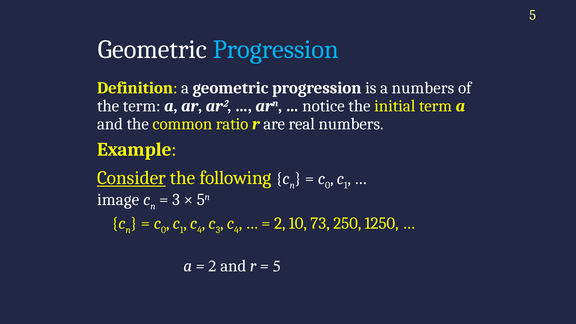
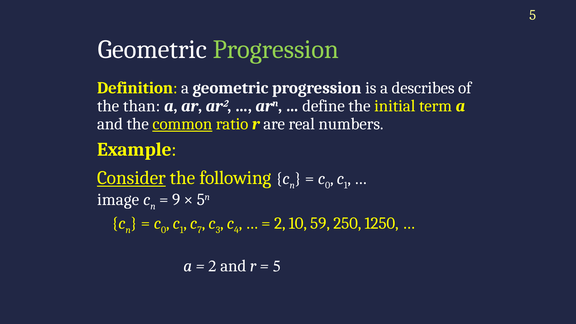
Progression at (276, 50) colour: light blue -> light green
a numbers: numbers -> describes
the term: term -> than
notice: notice -> define
common underline: none -> present
3 at (176, 200): 3 -> 9
4 at (200, 230): 4 -> 7
73: 73 -> 59
